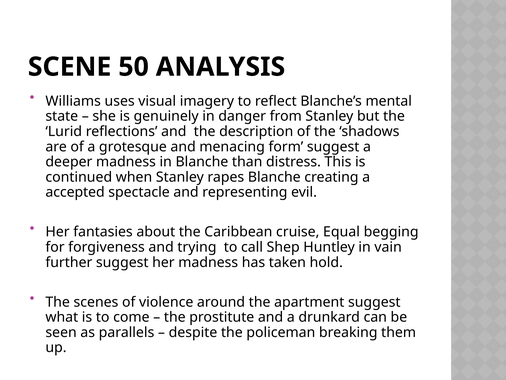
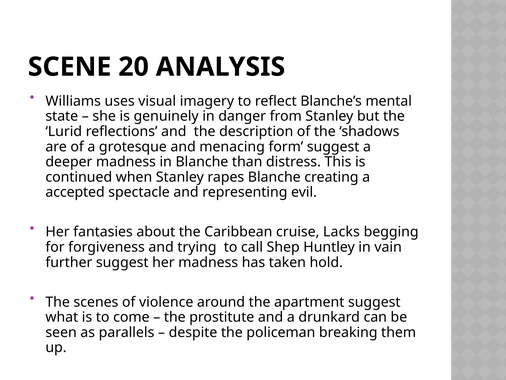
50: 50 -> 20
Equal: Equal -> Lacks
